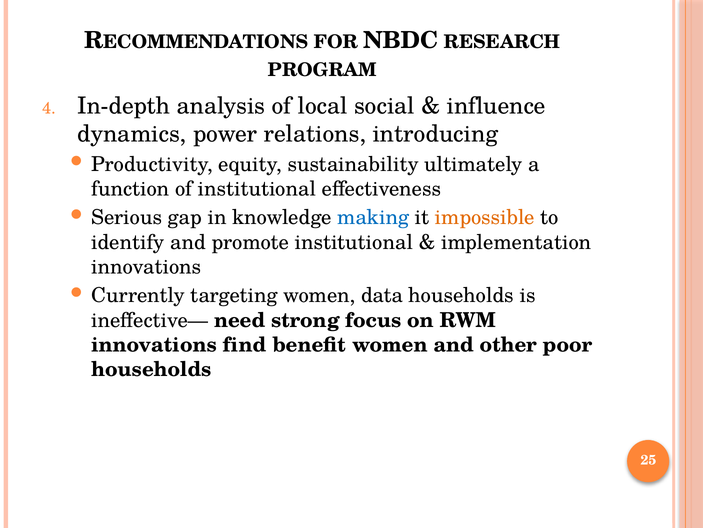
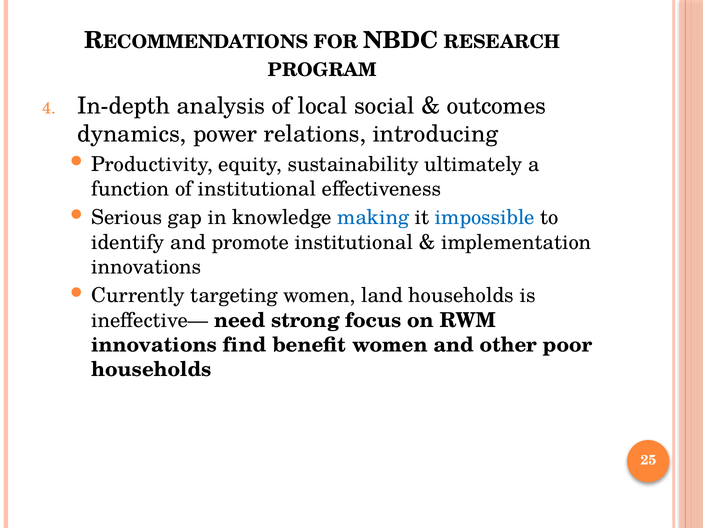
influence: influence -> outcomes
impossible colour: orange -> blue
data: data -> land
